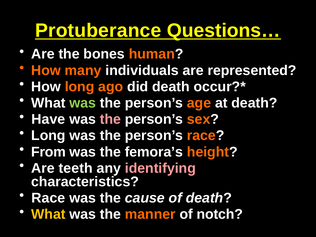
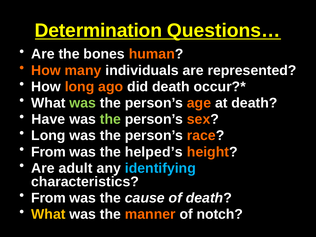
Protuberance: Protuberance -> Determination
the at (110, 119) colour: pink -> light green
femora’s: femora’s -> helped’s
teeth: teeth -> adult
identifying colour: pink -> light blue
Race at (48, 198): Race -> From
